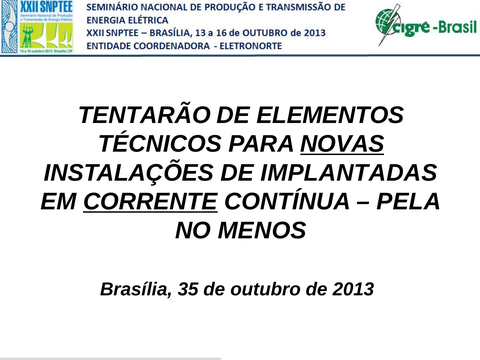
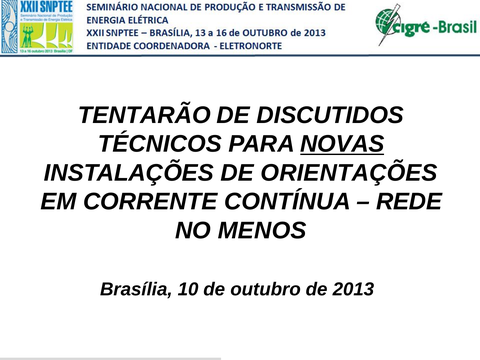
ELEMENTOS: ELEMENTOS -> DISCUTIDOS
IMPLANTADAS: IMPLANTADAS -> ORIENTAÇÕES
CORRENTE at (150, 202) underline: present -> none
PELA: PELA -> REDE
35: 35 -> 10
